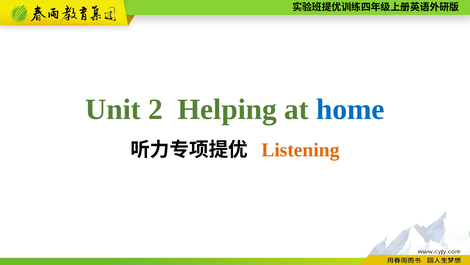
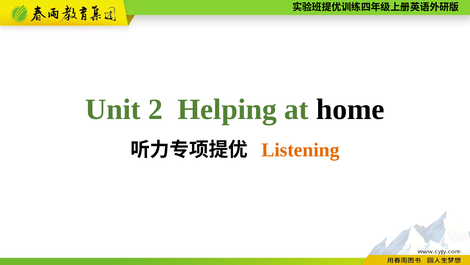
home colour: blue -> black
